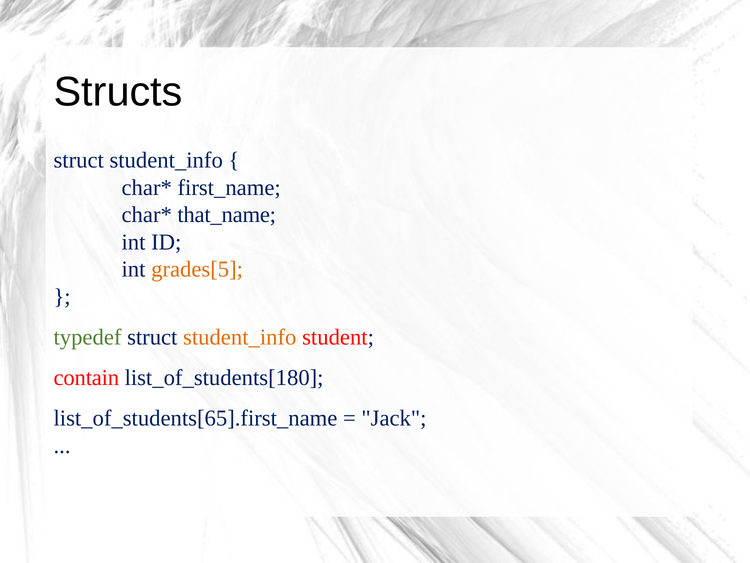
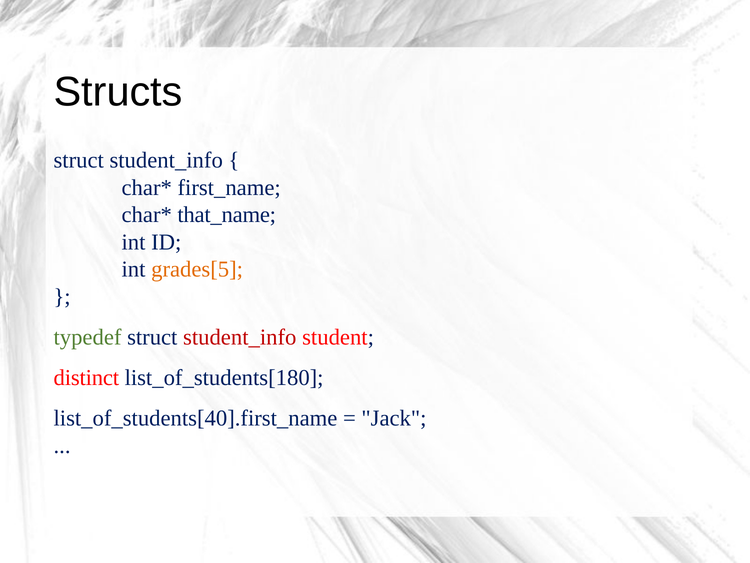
student_info at (240, 337) colour: orange -> red
contain: contain -> distinct
list_of_students[65].first_name: list_of_students[65].first_name -> list_of_students[40].first_name
